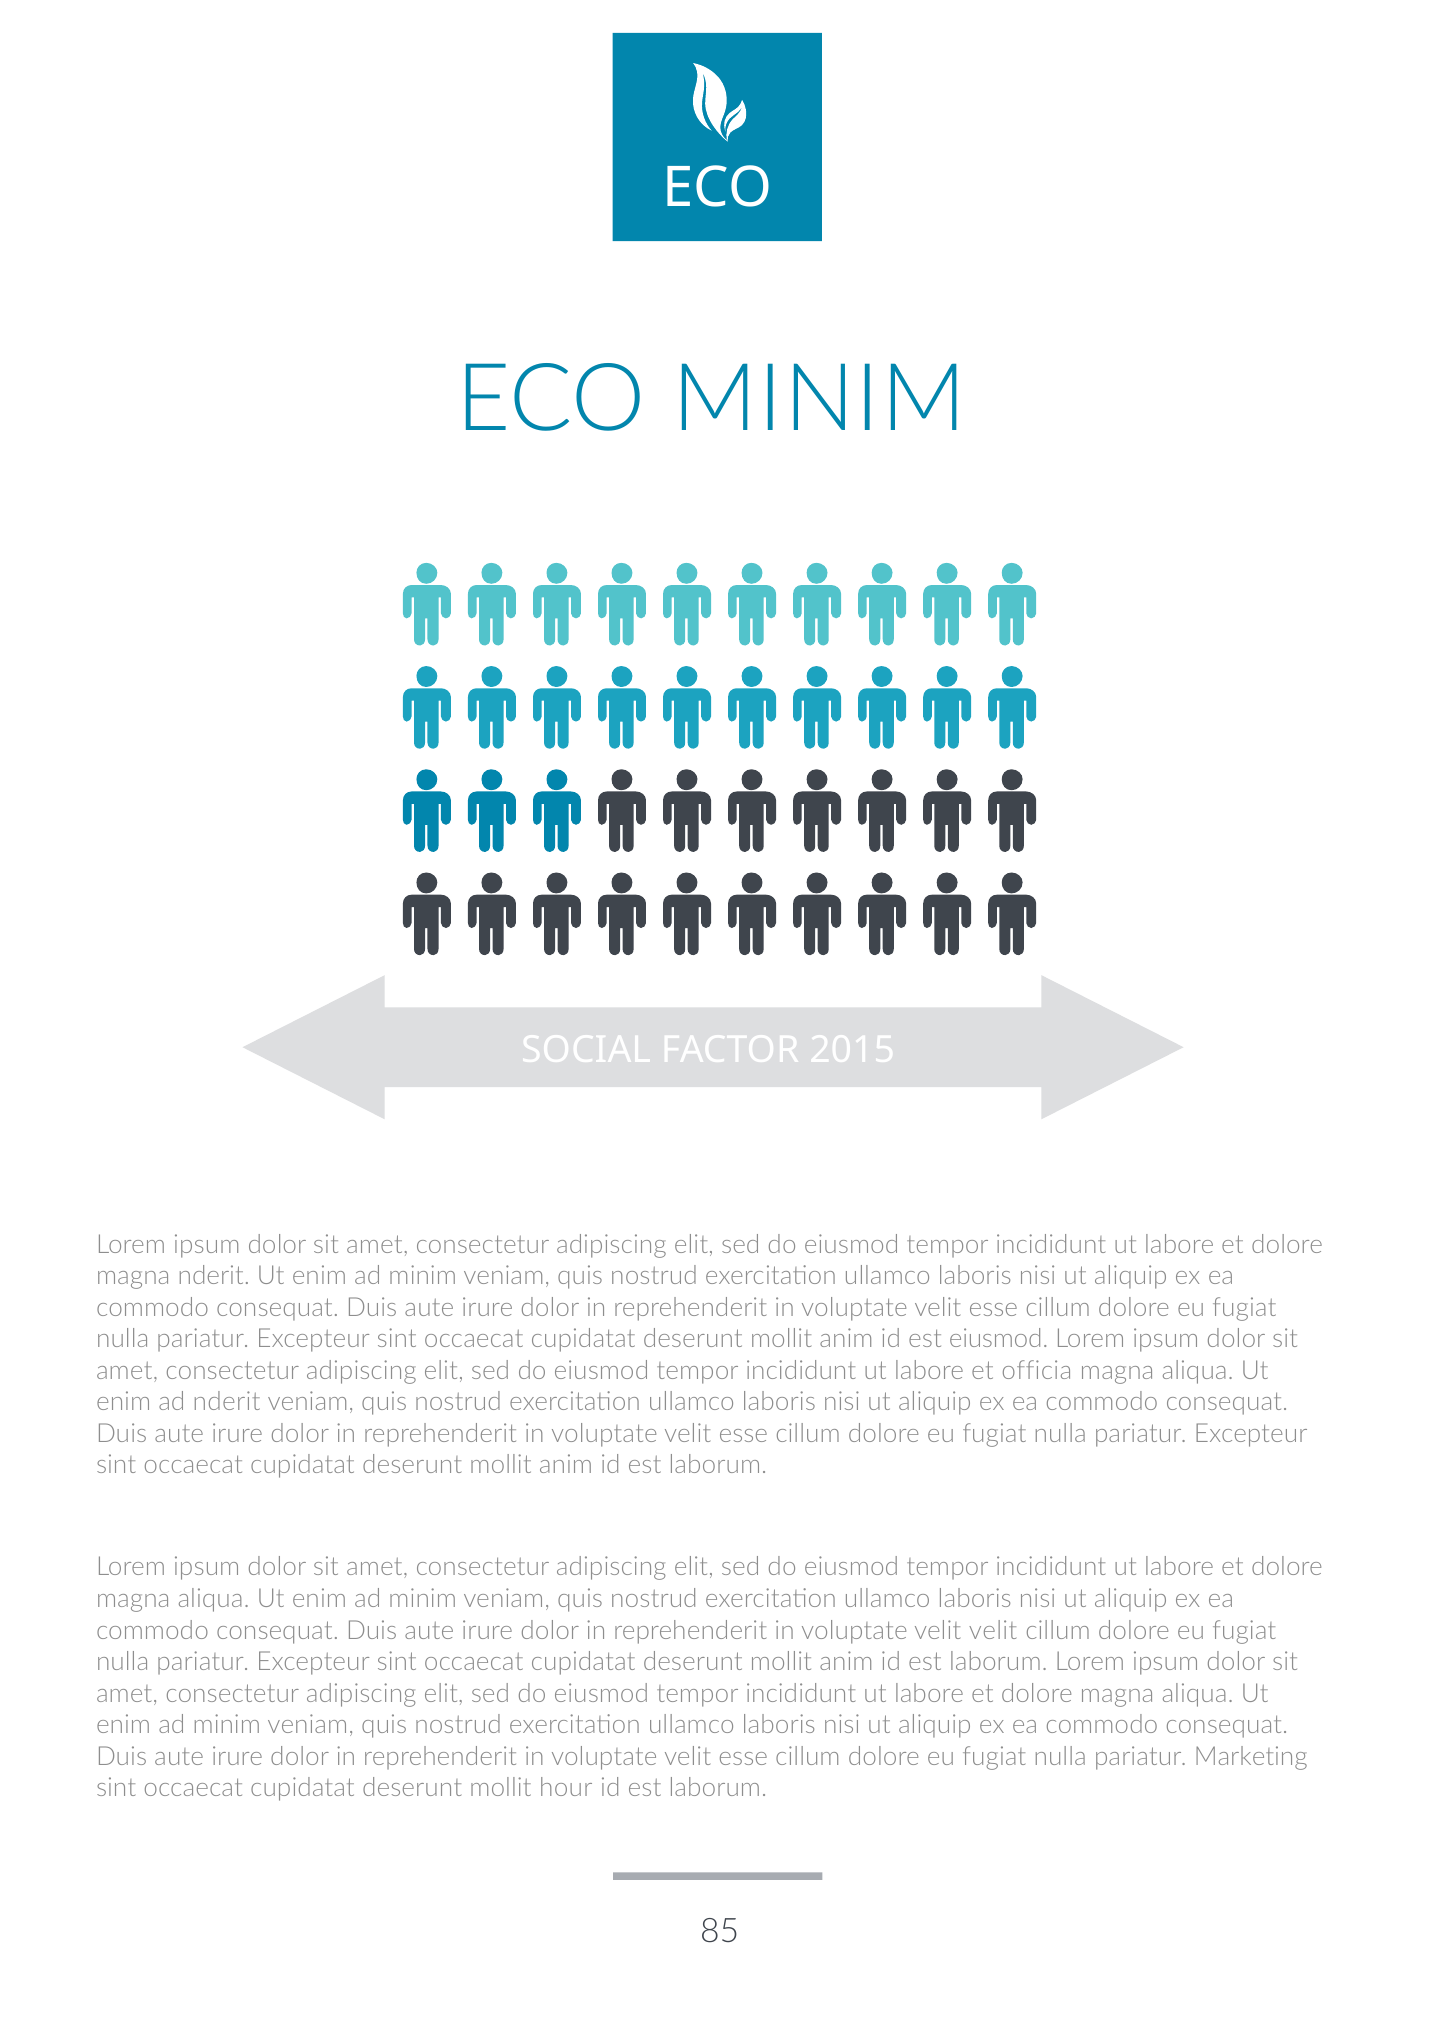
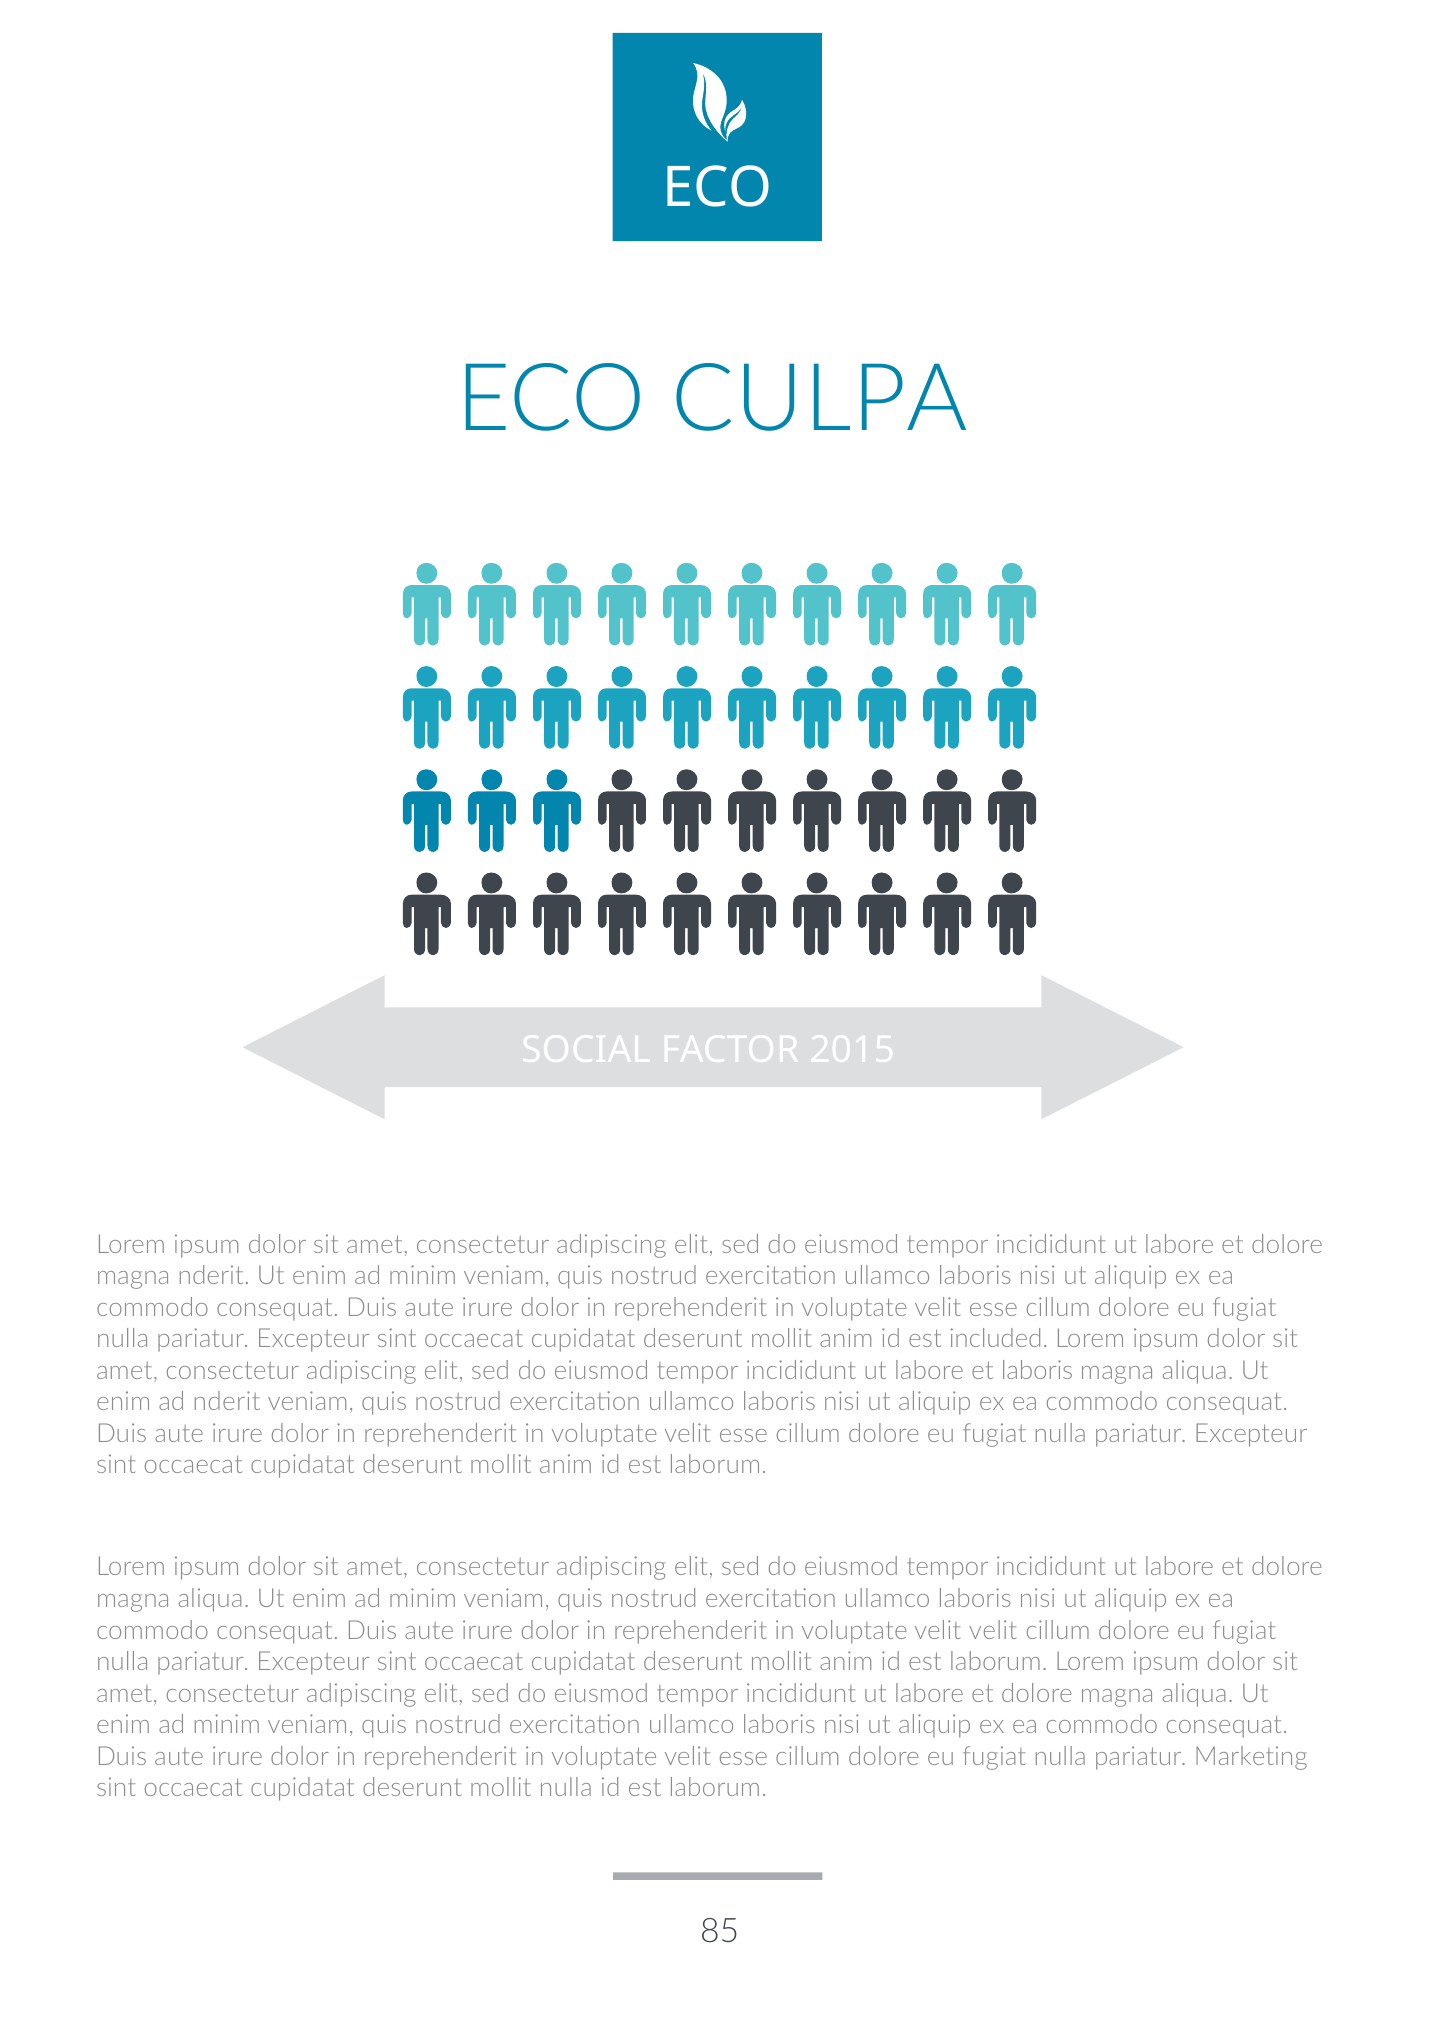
ECO MINIM: MINIM -> CULPA
est eiusmod: eiusmod -> included
et officia: officia -> laboris
mollit hour: hour -> nulla
